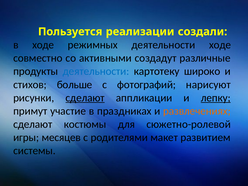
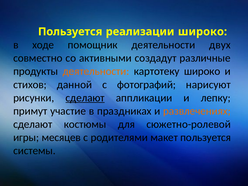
реализации создали: создали -> широко
режимных: режимных -> помощник
деятельности ходе: ходе -> двух
деятельности at (96, 71) colour: blue -> orange
больше: больше -> данной
лепку underline: present -> none
макет развитием: развитием -> пользуется
